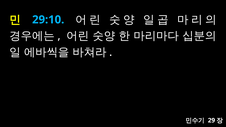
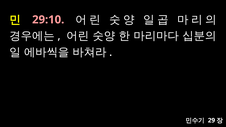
29:10 colour: light blue -> pink
